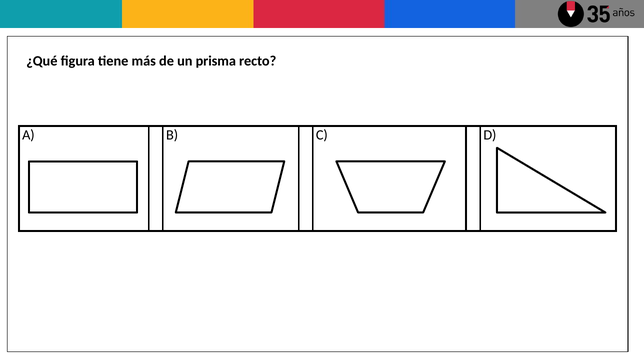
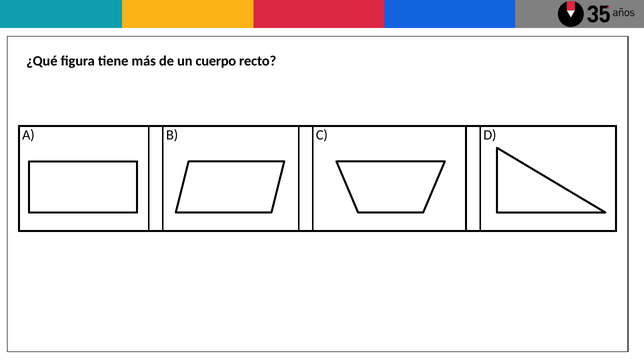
prisma: prisma -> cuerpo
